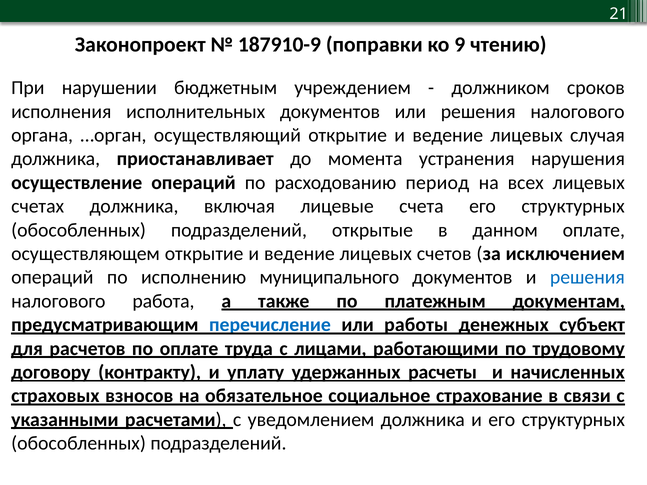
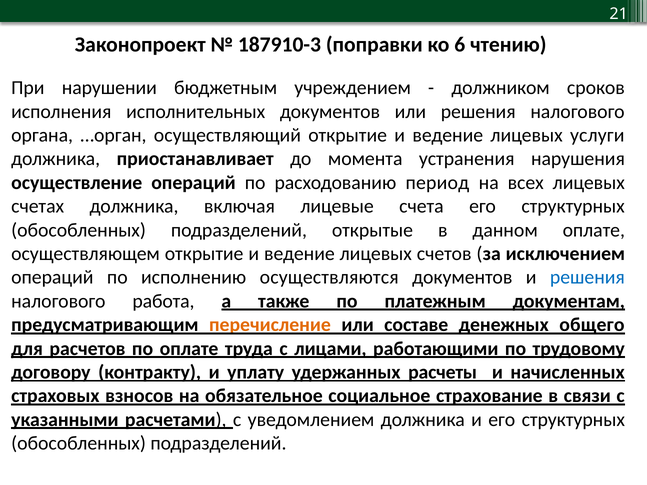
187910-9: 187910-9 -> 187910-3
9: 9 -> 6
случая: случая -> услуги
муниципального: муниципального -> осуществляются
перечисление colour: blue -> orange
работы: работы -> составе
субъект: субъект -> общего
